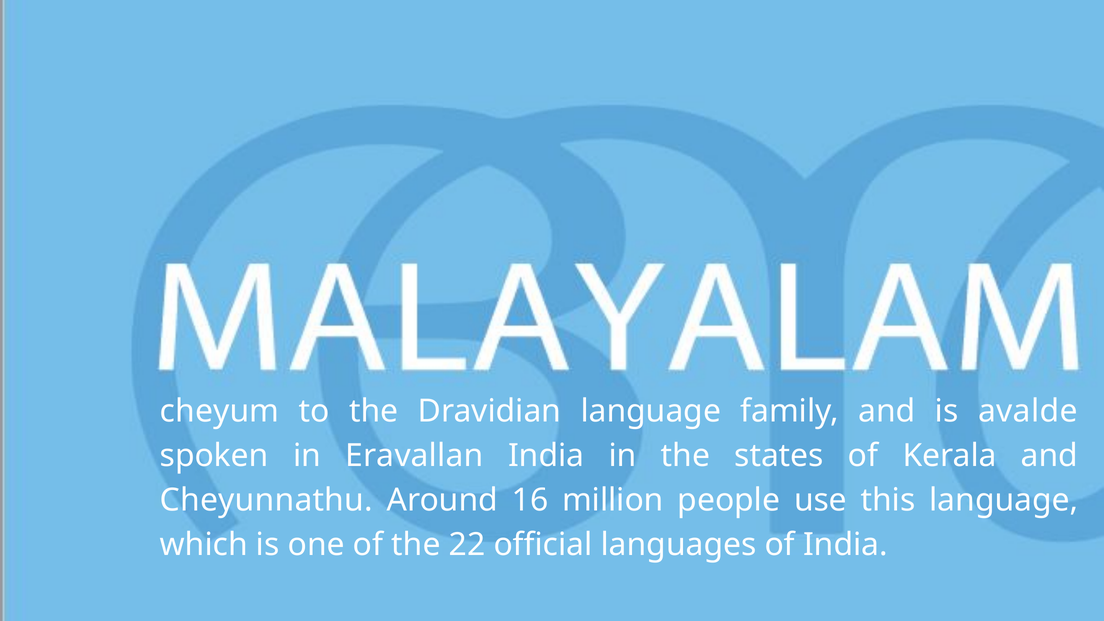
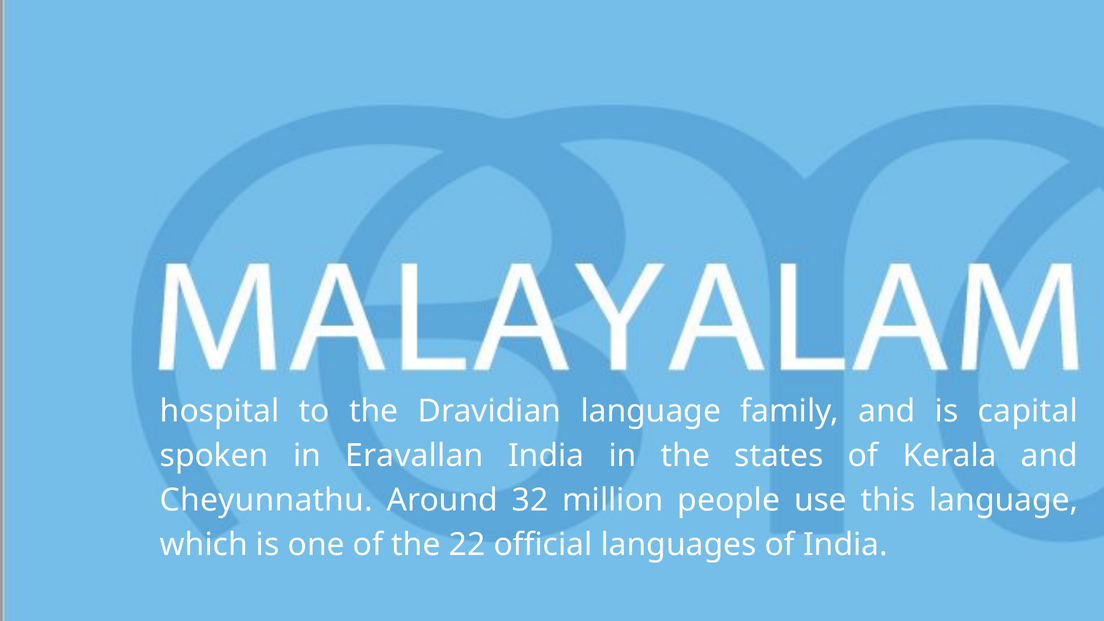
cheyum: cheyum -> hospital
avalde: avalde -> capital
16: 16 -> 32
